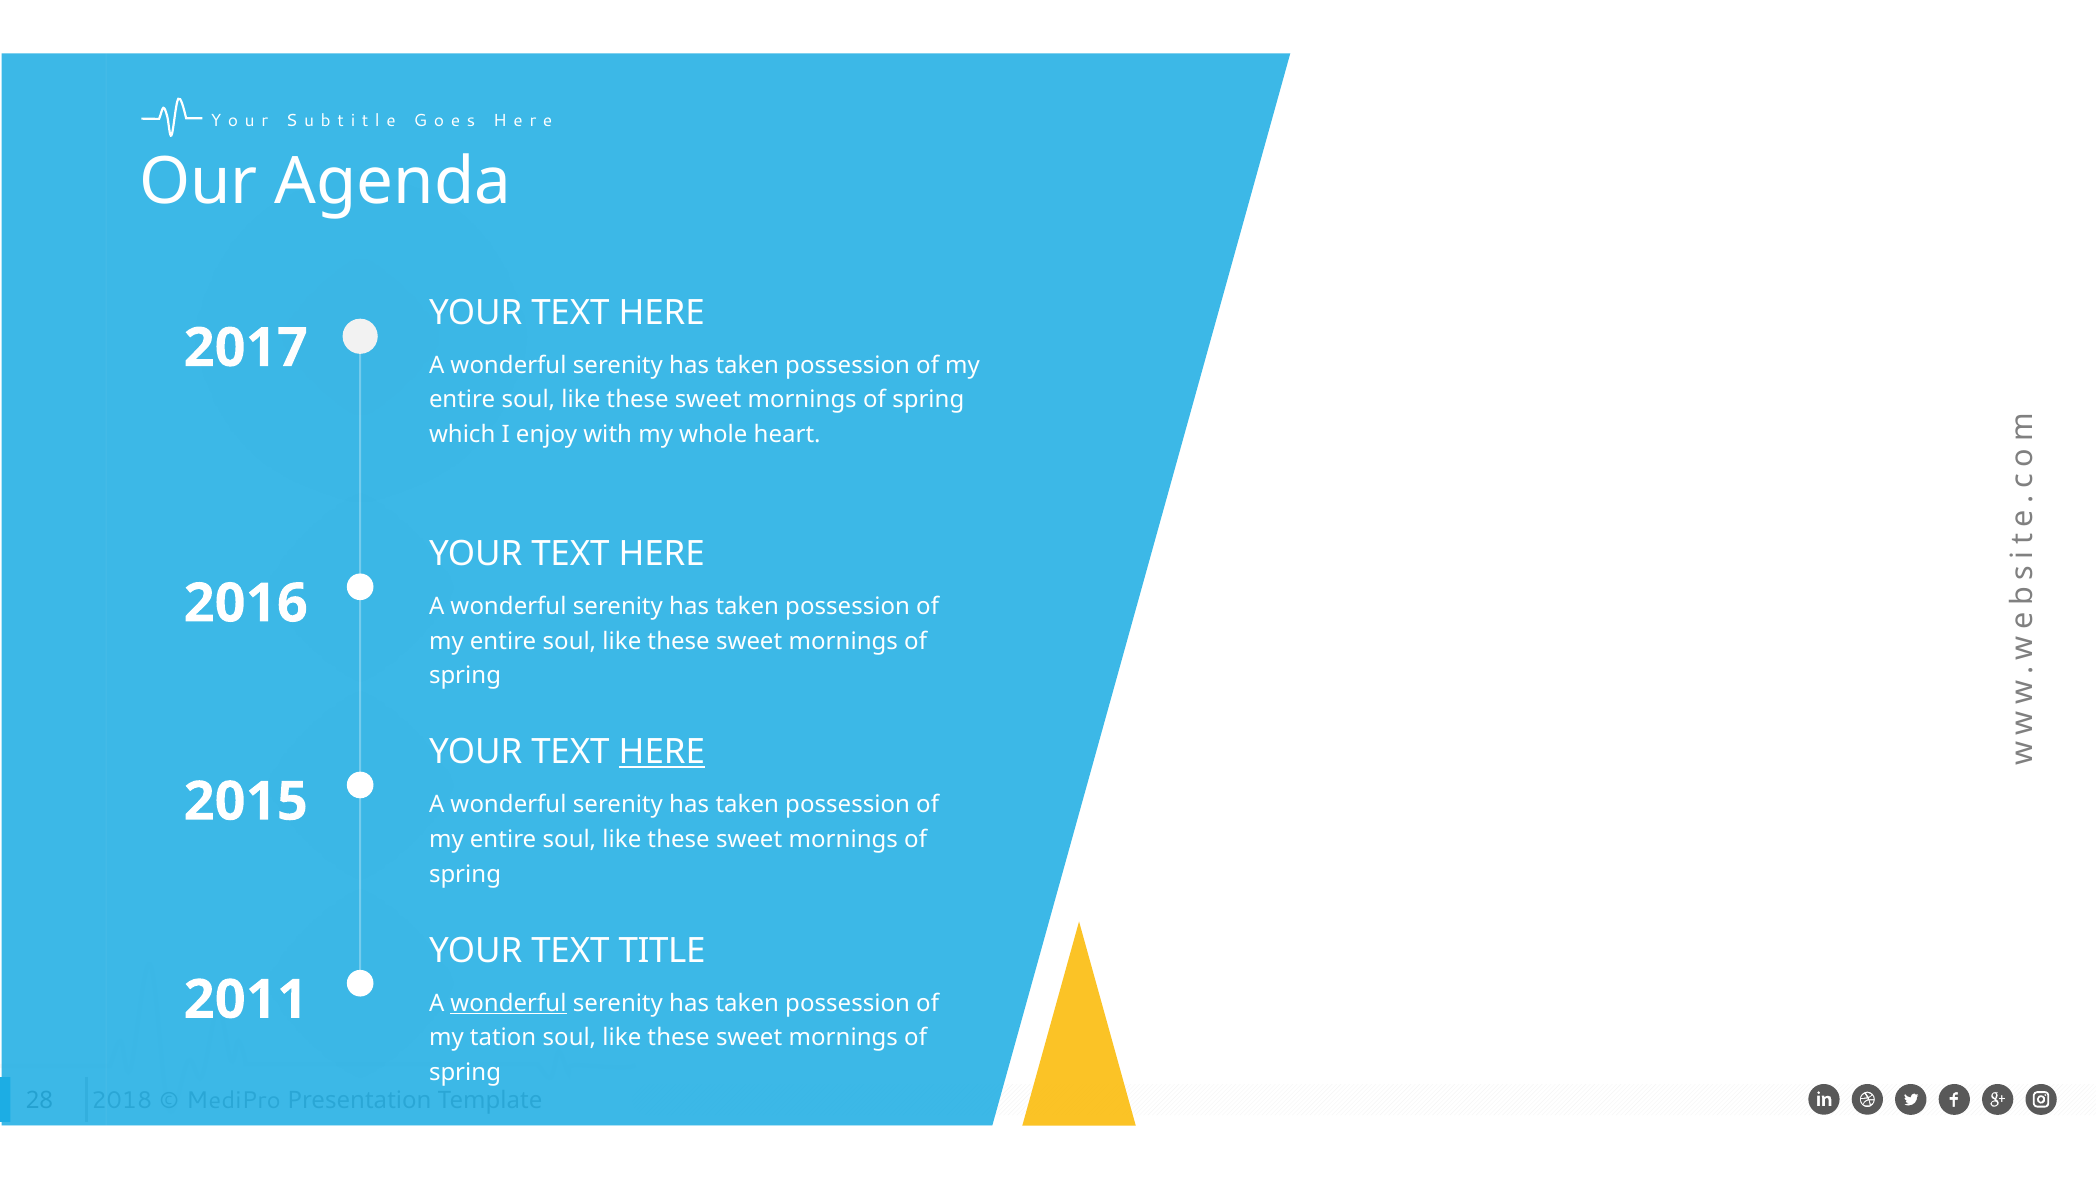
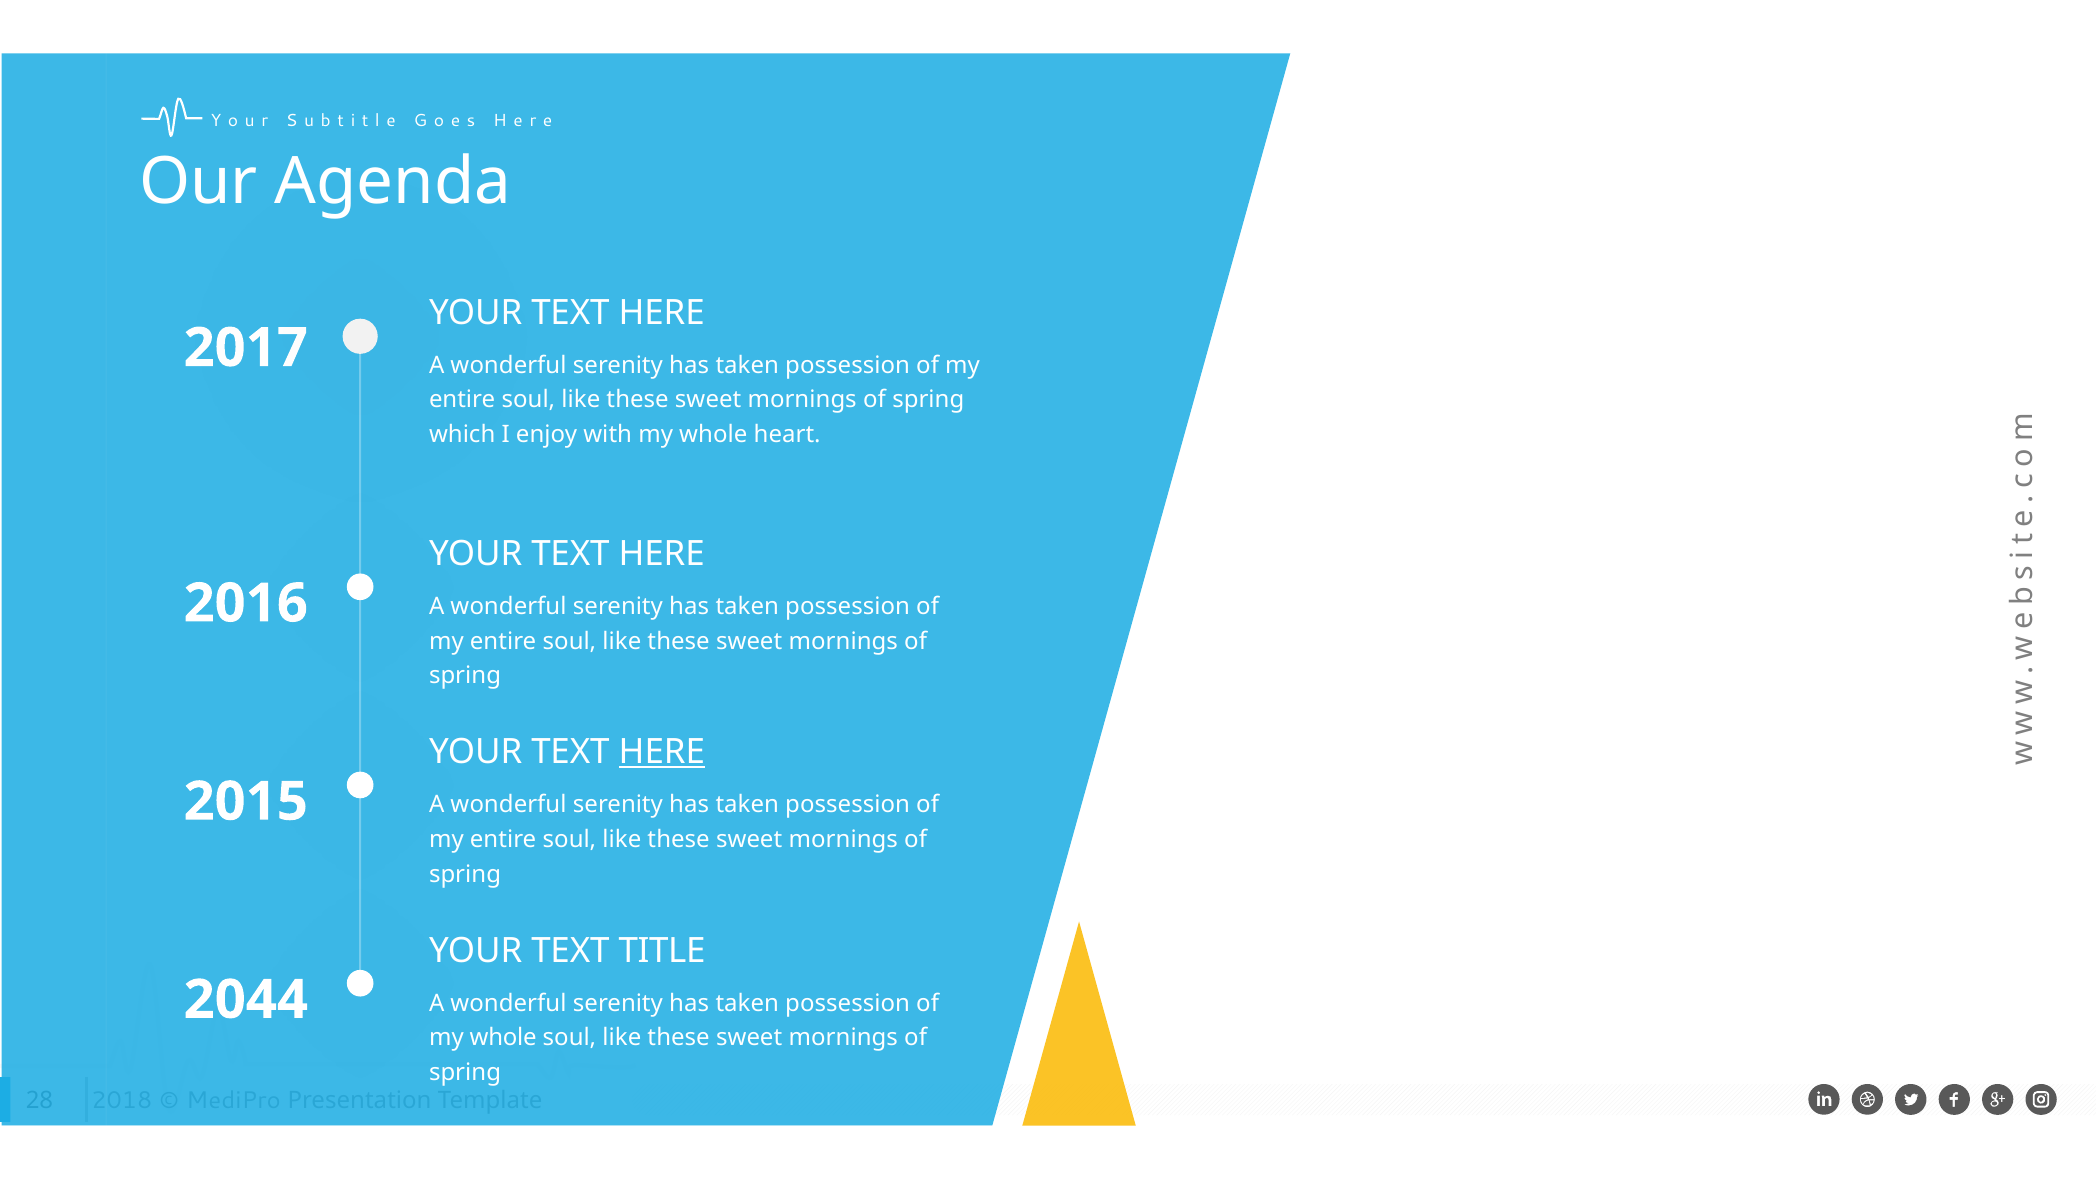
2011: 2011 -> 2044
wonderful at (508, 1003) underline: present -> none
tation at (503, 1038): tation -> whole
